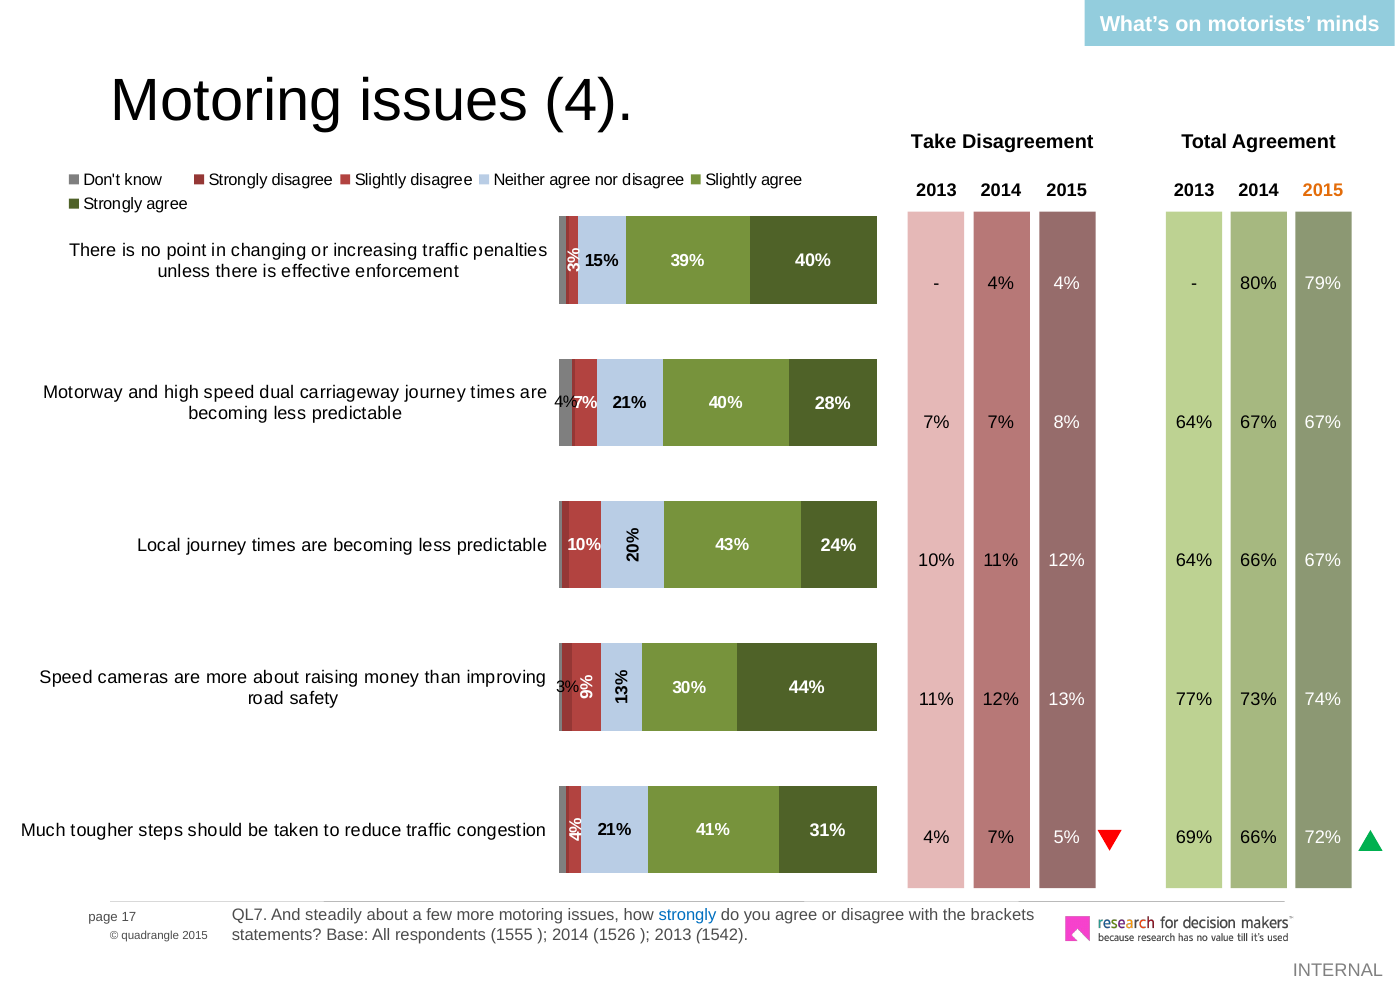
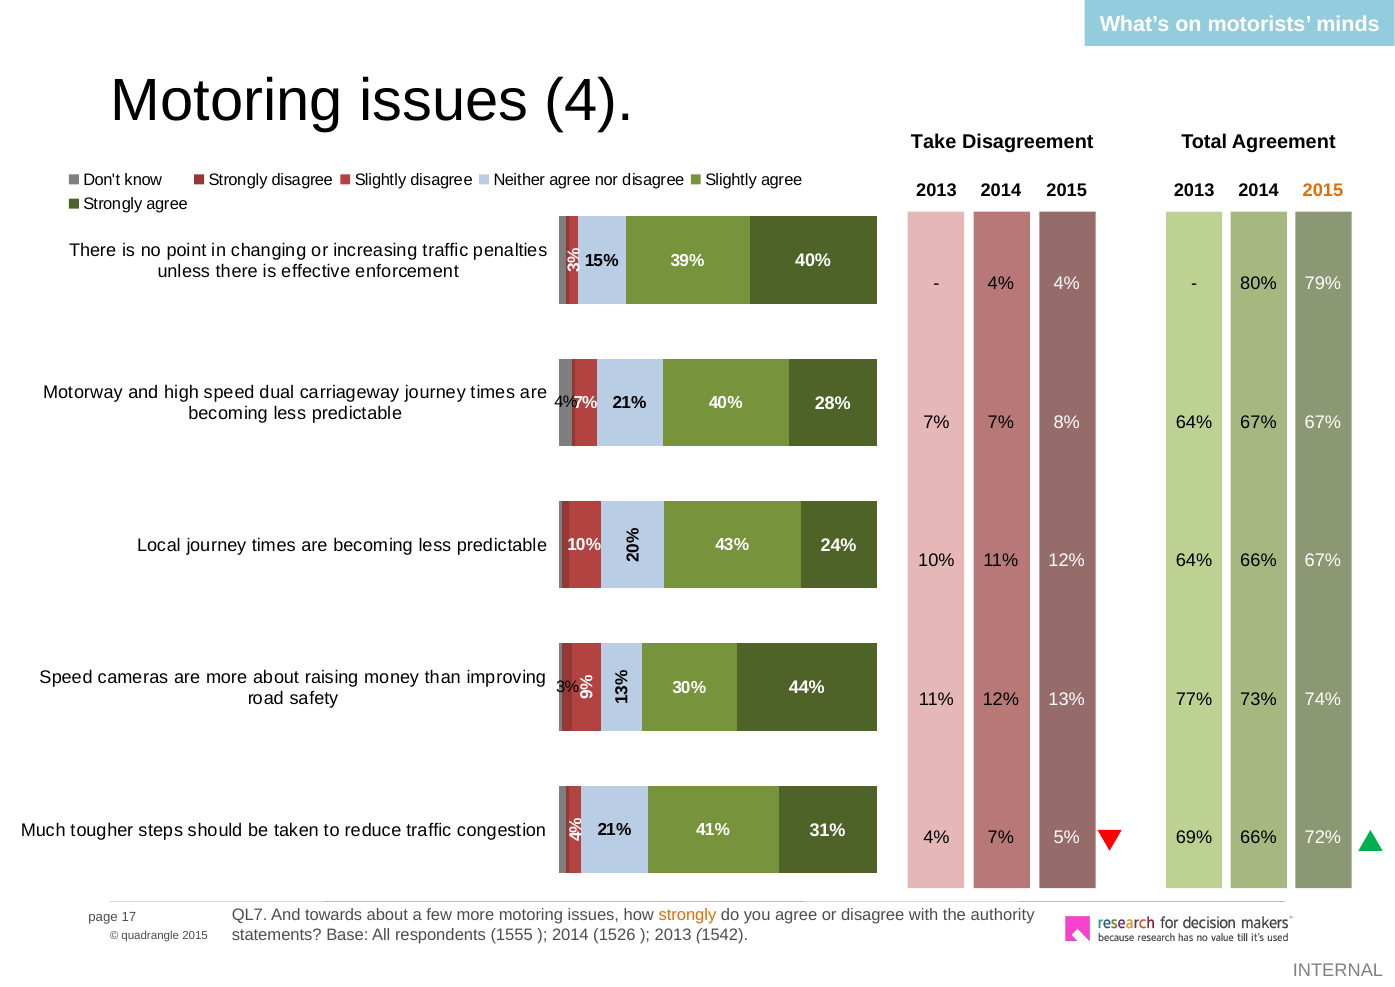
steadily: steadily -> towards
strongly at (687, 916) colour: blue -> orange
brackets: brackets -> authority
